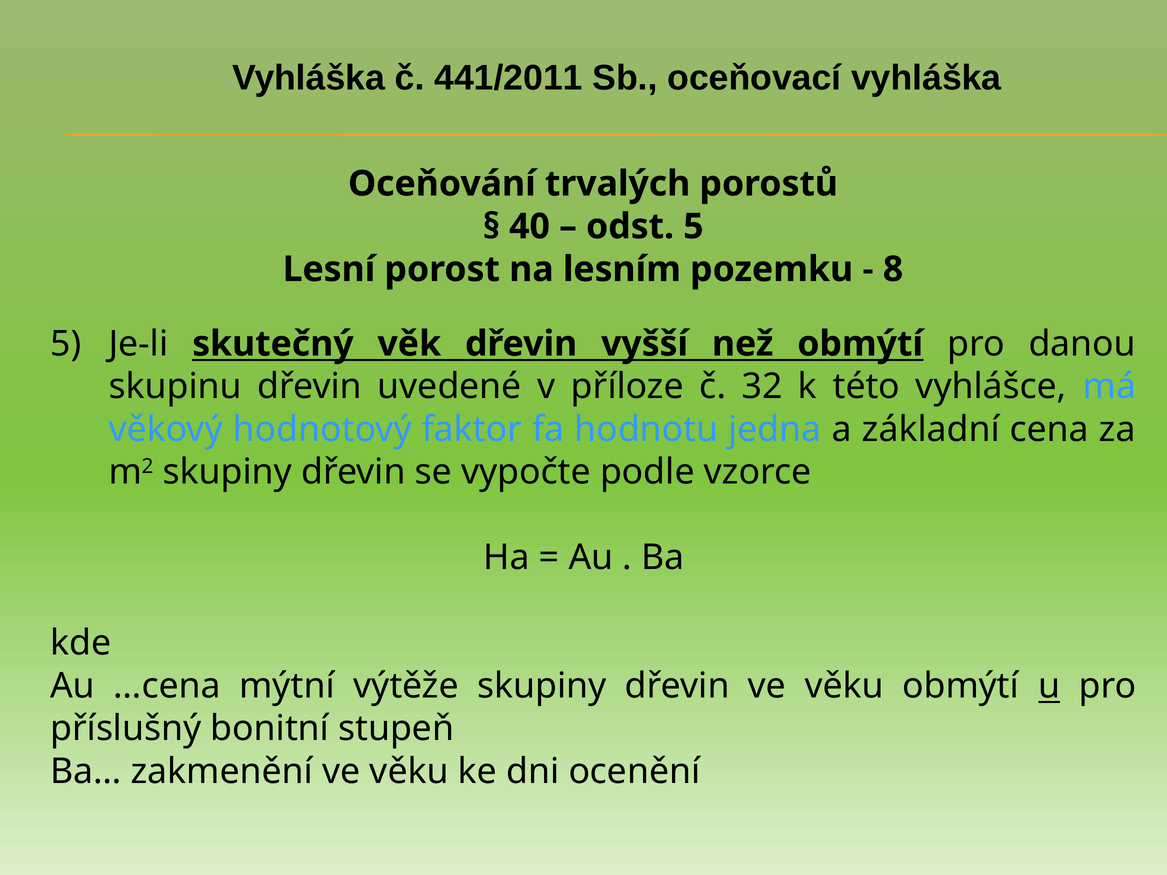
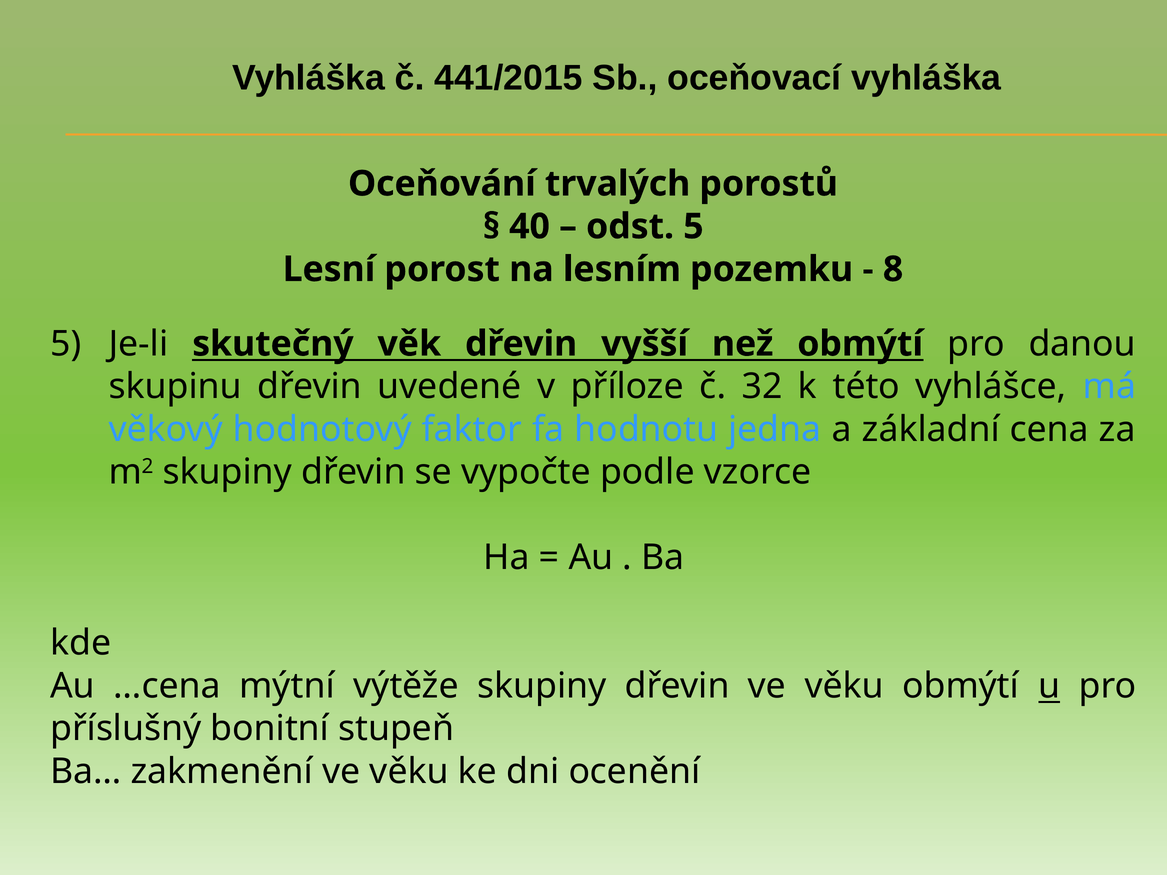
441/2011: 441/2011 -> 441/2015
